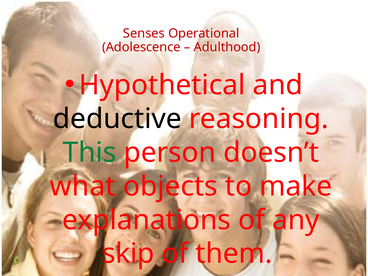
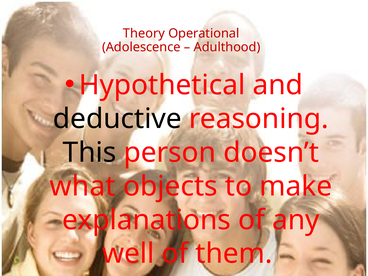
Senses: Senses -> Theory
This colour: green -> black
skip: skip -> well
